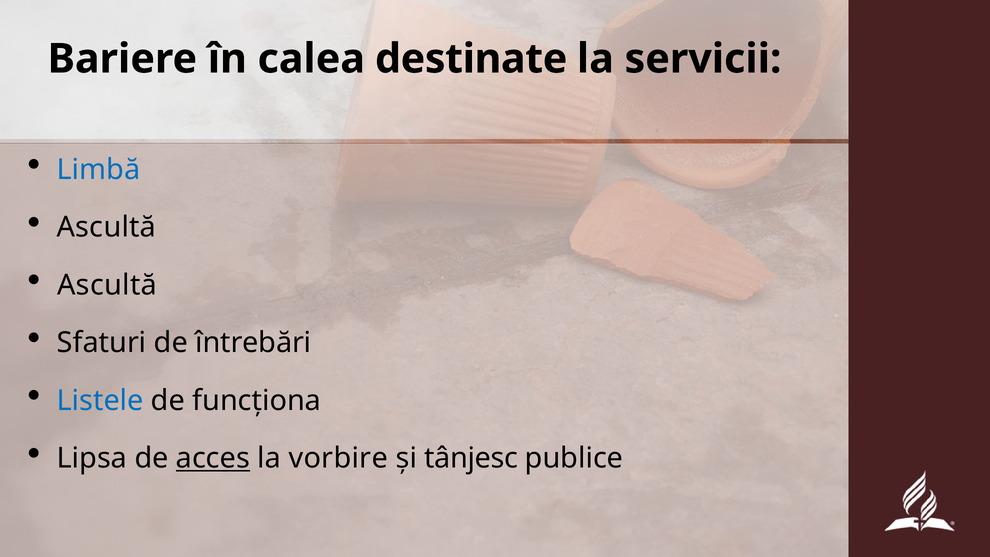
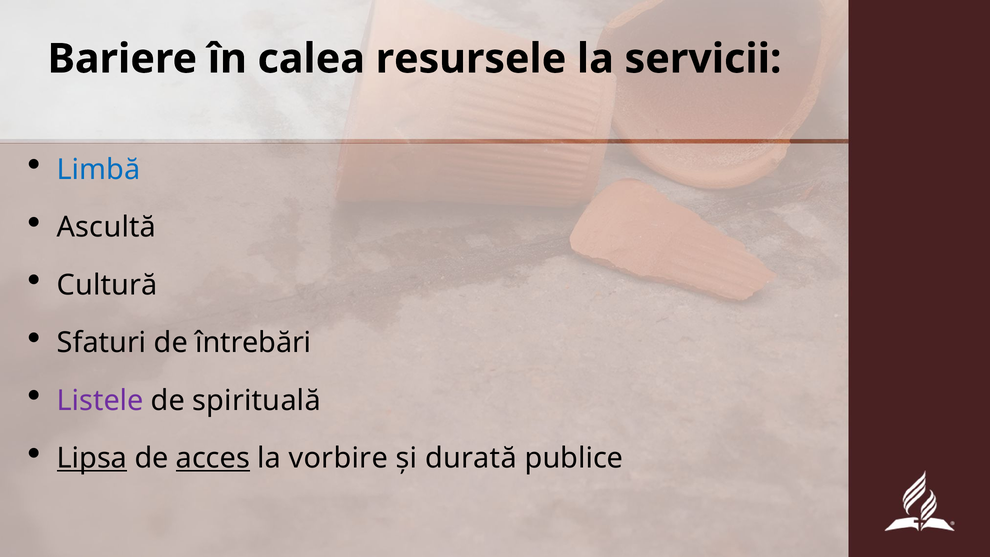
destinate: destinate -> resursele
Ascultă at (107, 285): Ascultă -> Cultură
Listele colour: blue -> purple
funcționa: funcționa -> spirituală
Lipsa underline: none -> present
tânjesc: tânjesc -> durată
